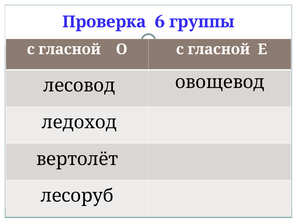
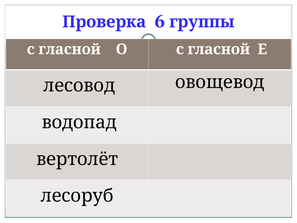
ледоход: ледоход -> водопад
